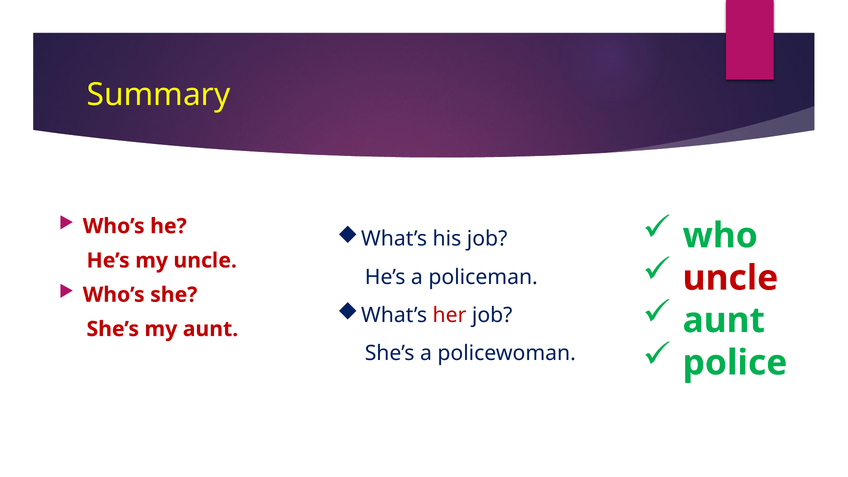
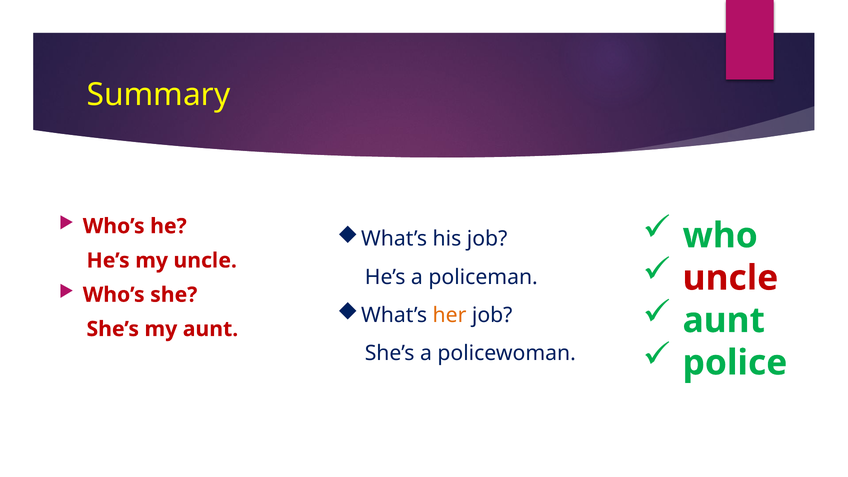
her colour: red -> orange
